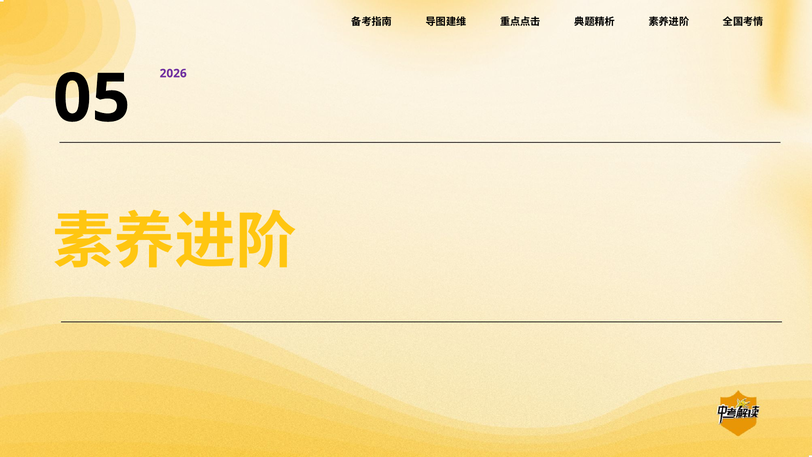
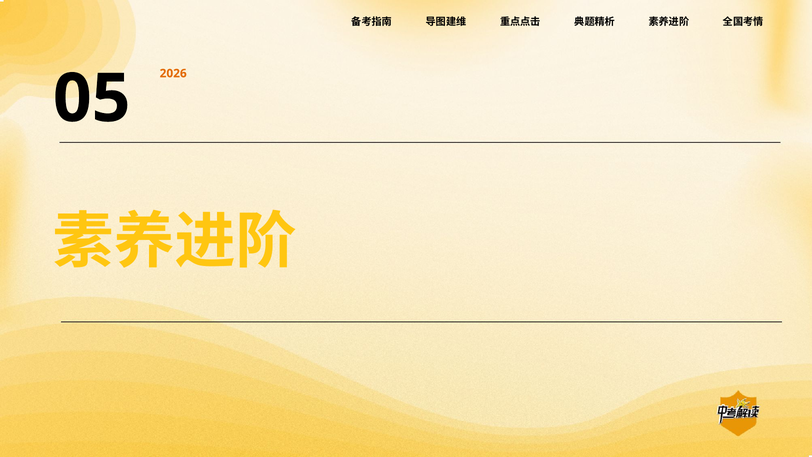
2026 colour: purple -> orange
